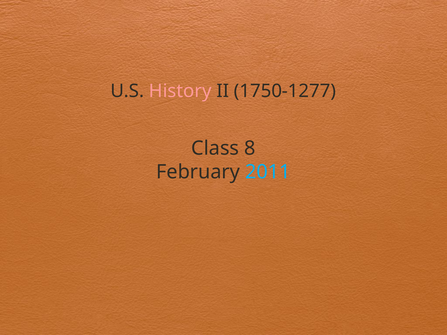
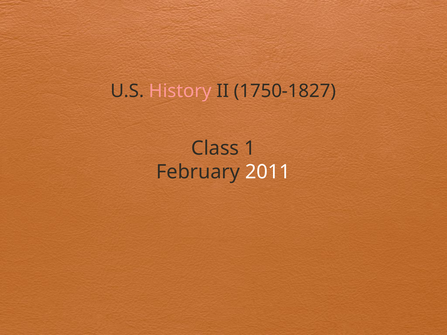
1750-1277: 1750-1277 -> 1750-1827
8: 8 -> 1
2011 colour: light blue -> white
